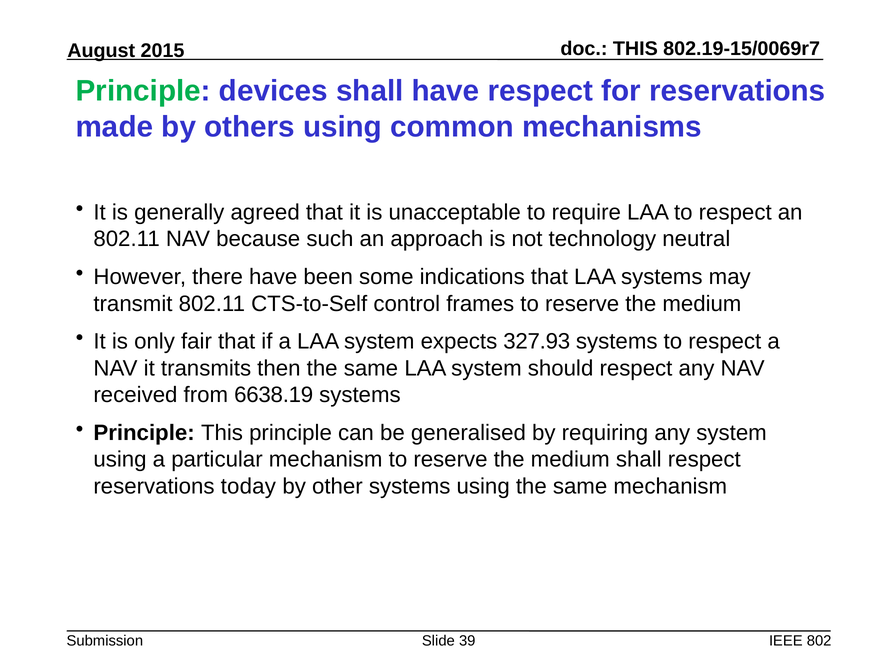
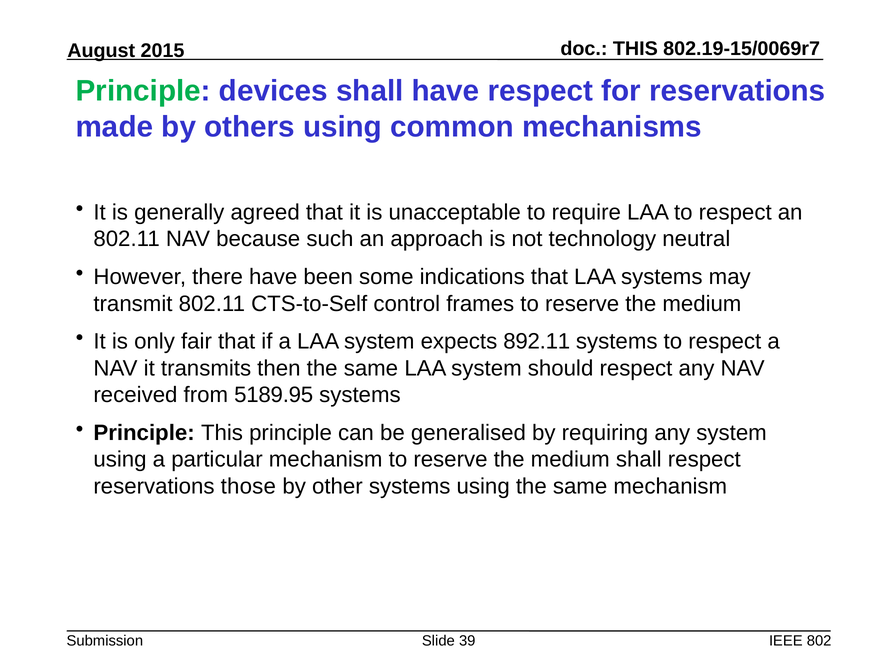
327.93: 327.93 -> 892.11
6638.19: 6638.19 -> 5189.95
today: today -> those
